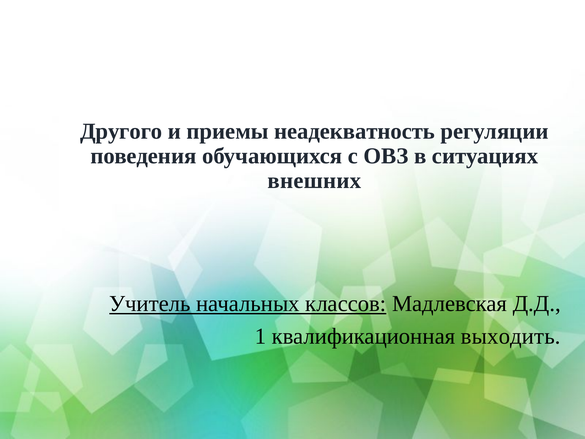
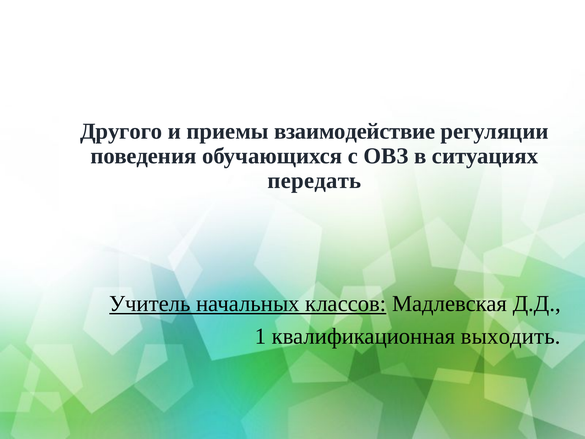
неадекватность: неадекватность -> взаимодействие
внешних: внешних -> передать
